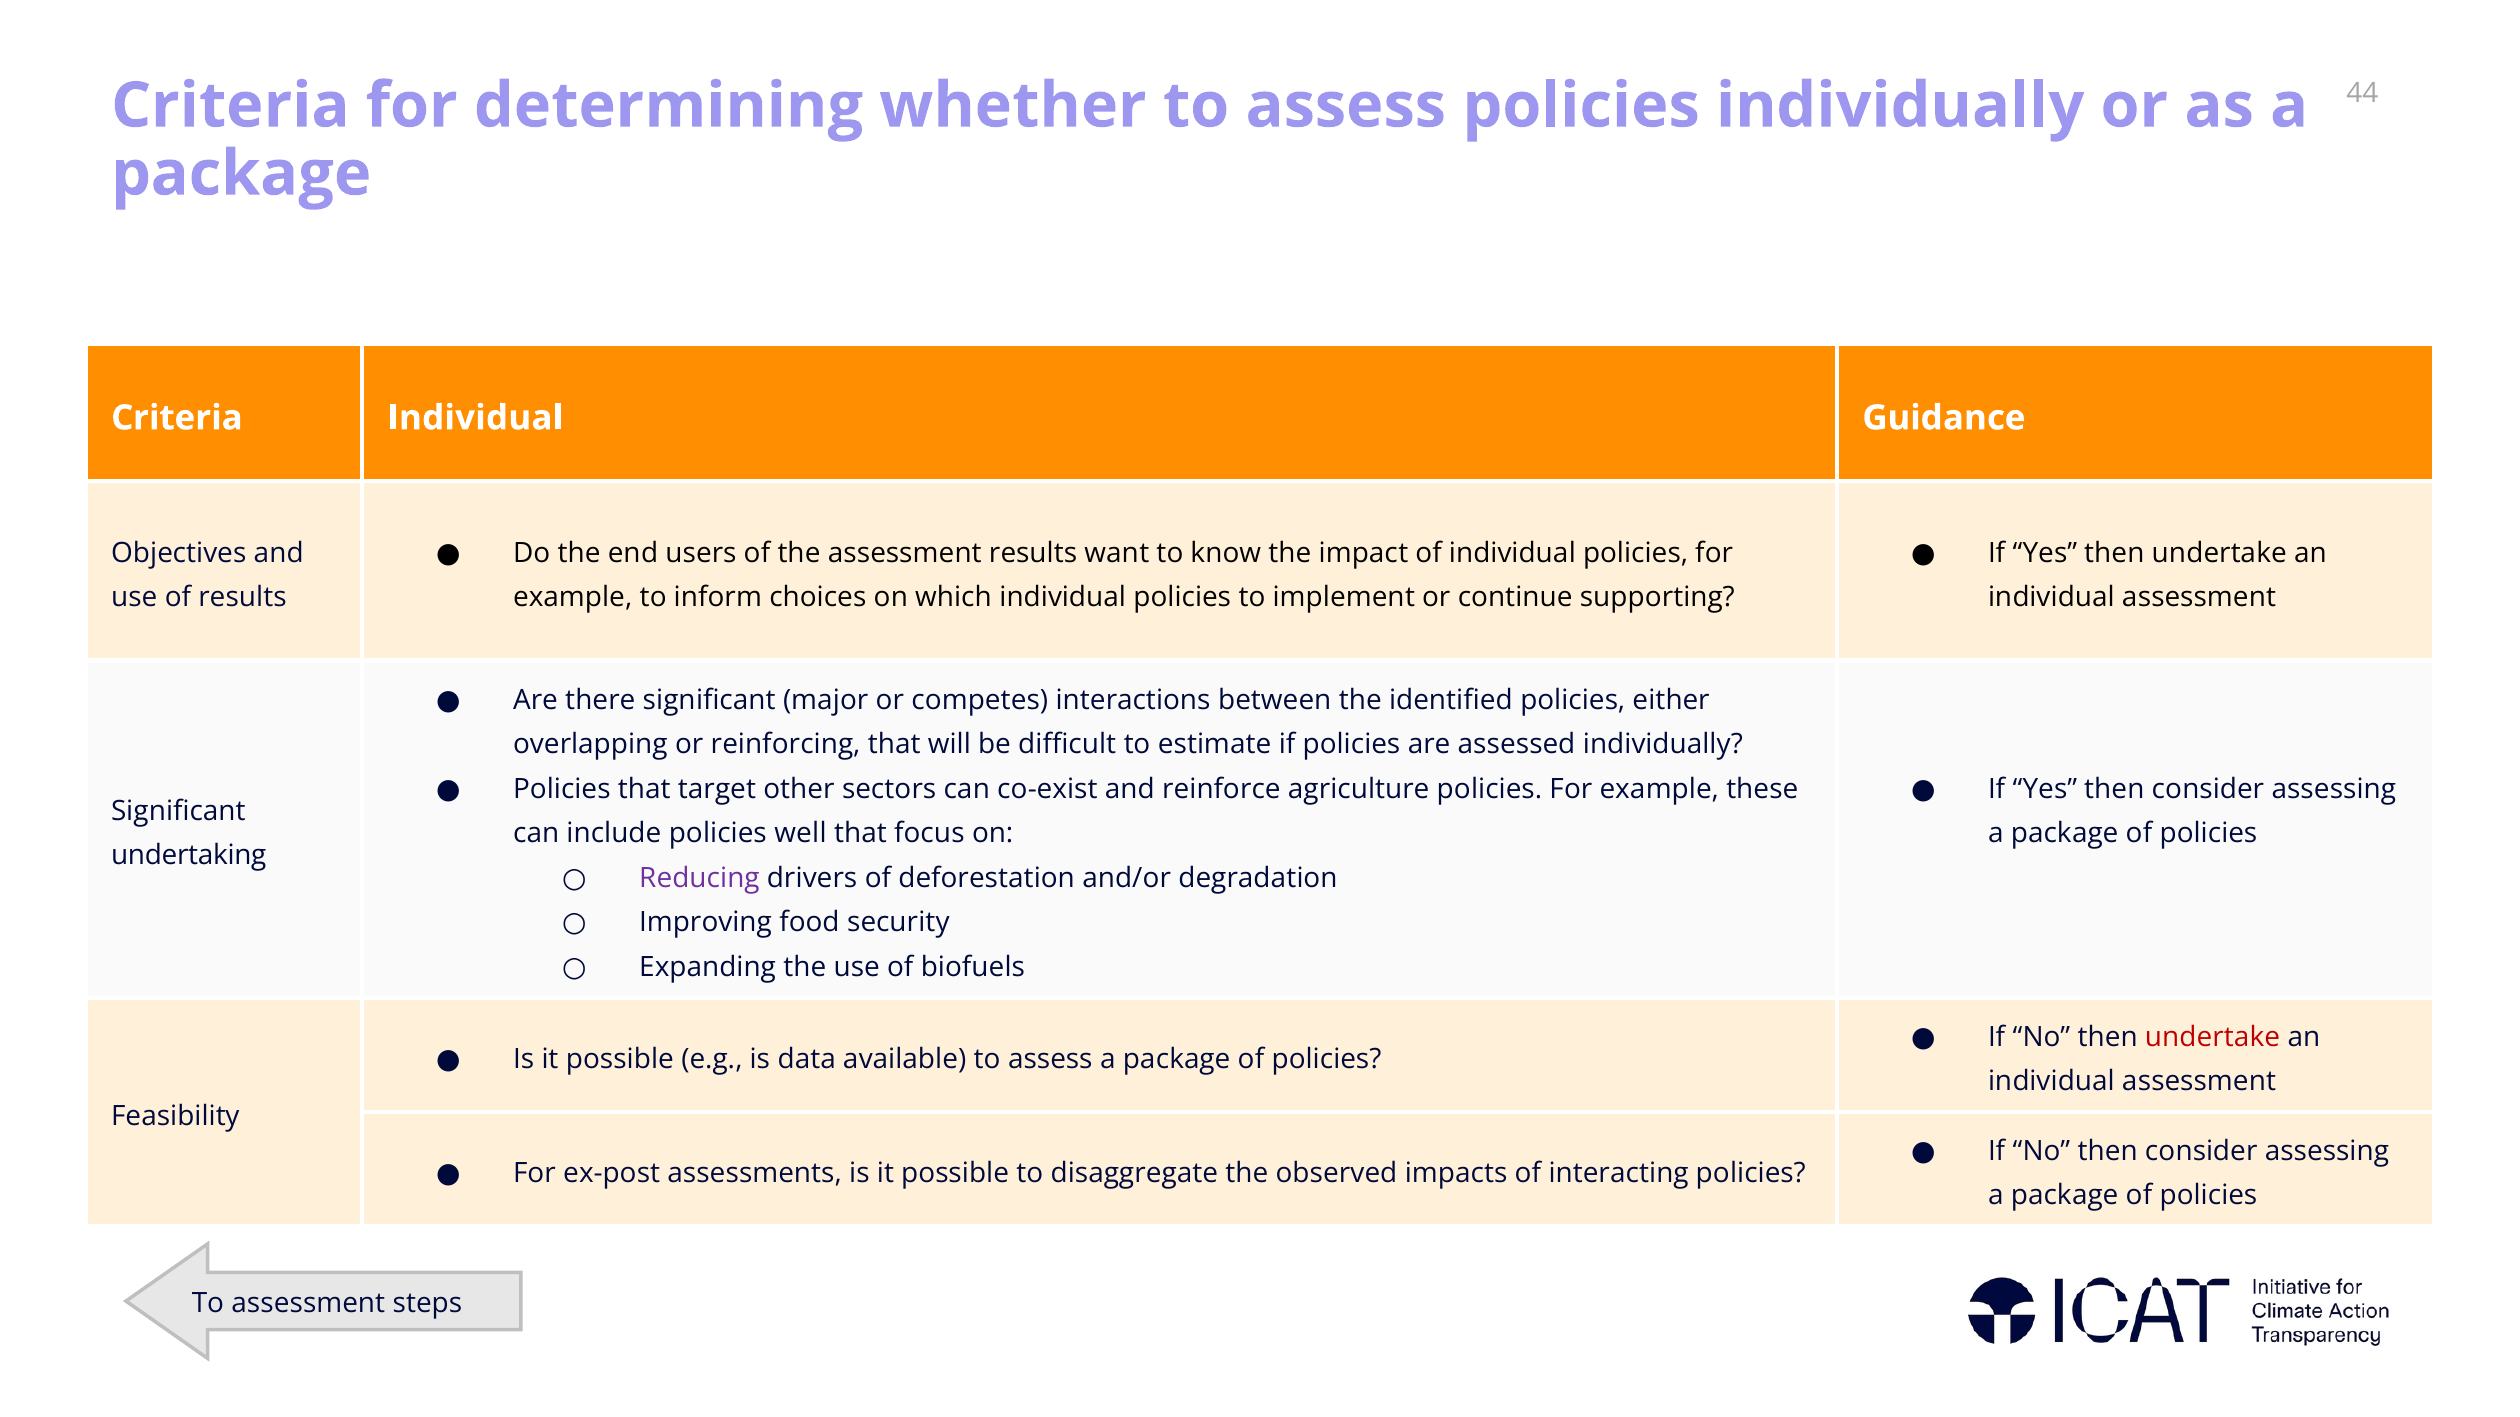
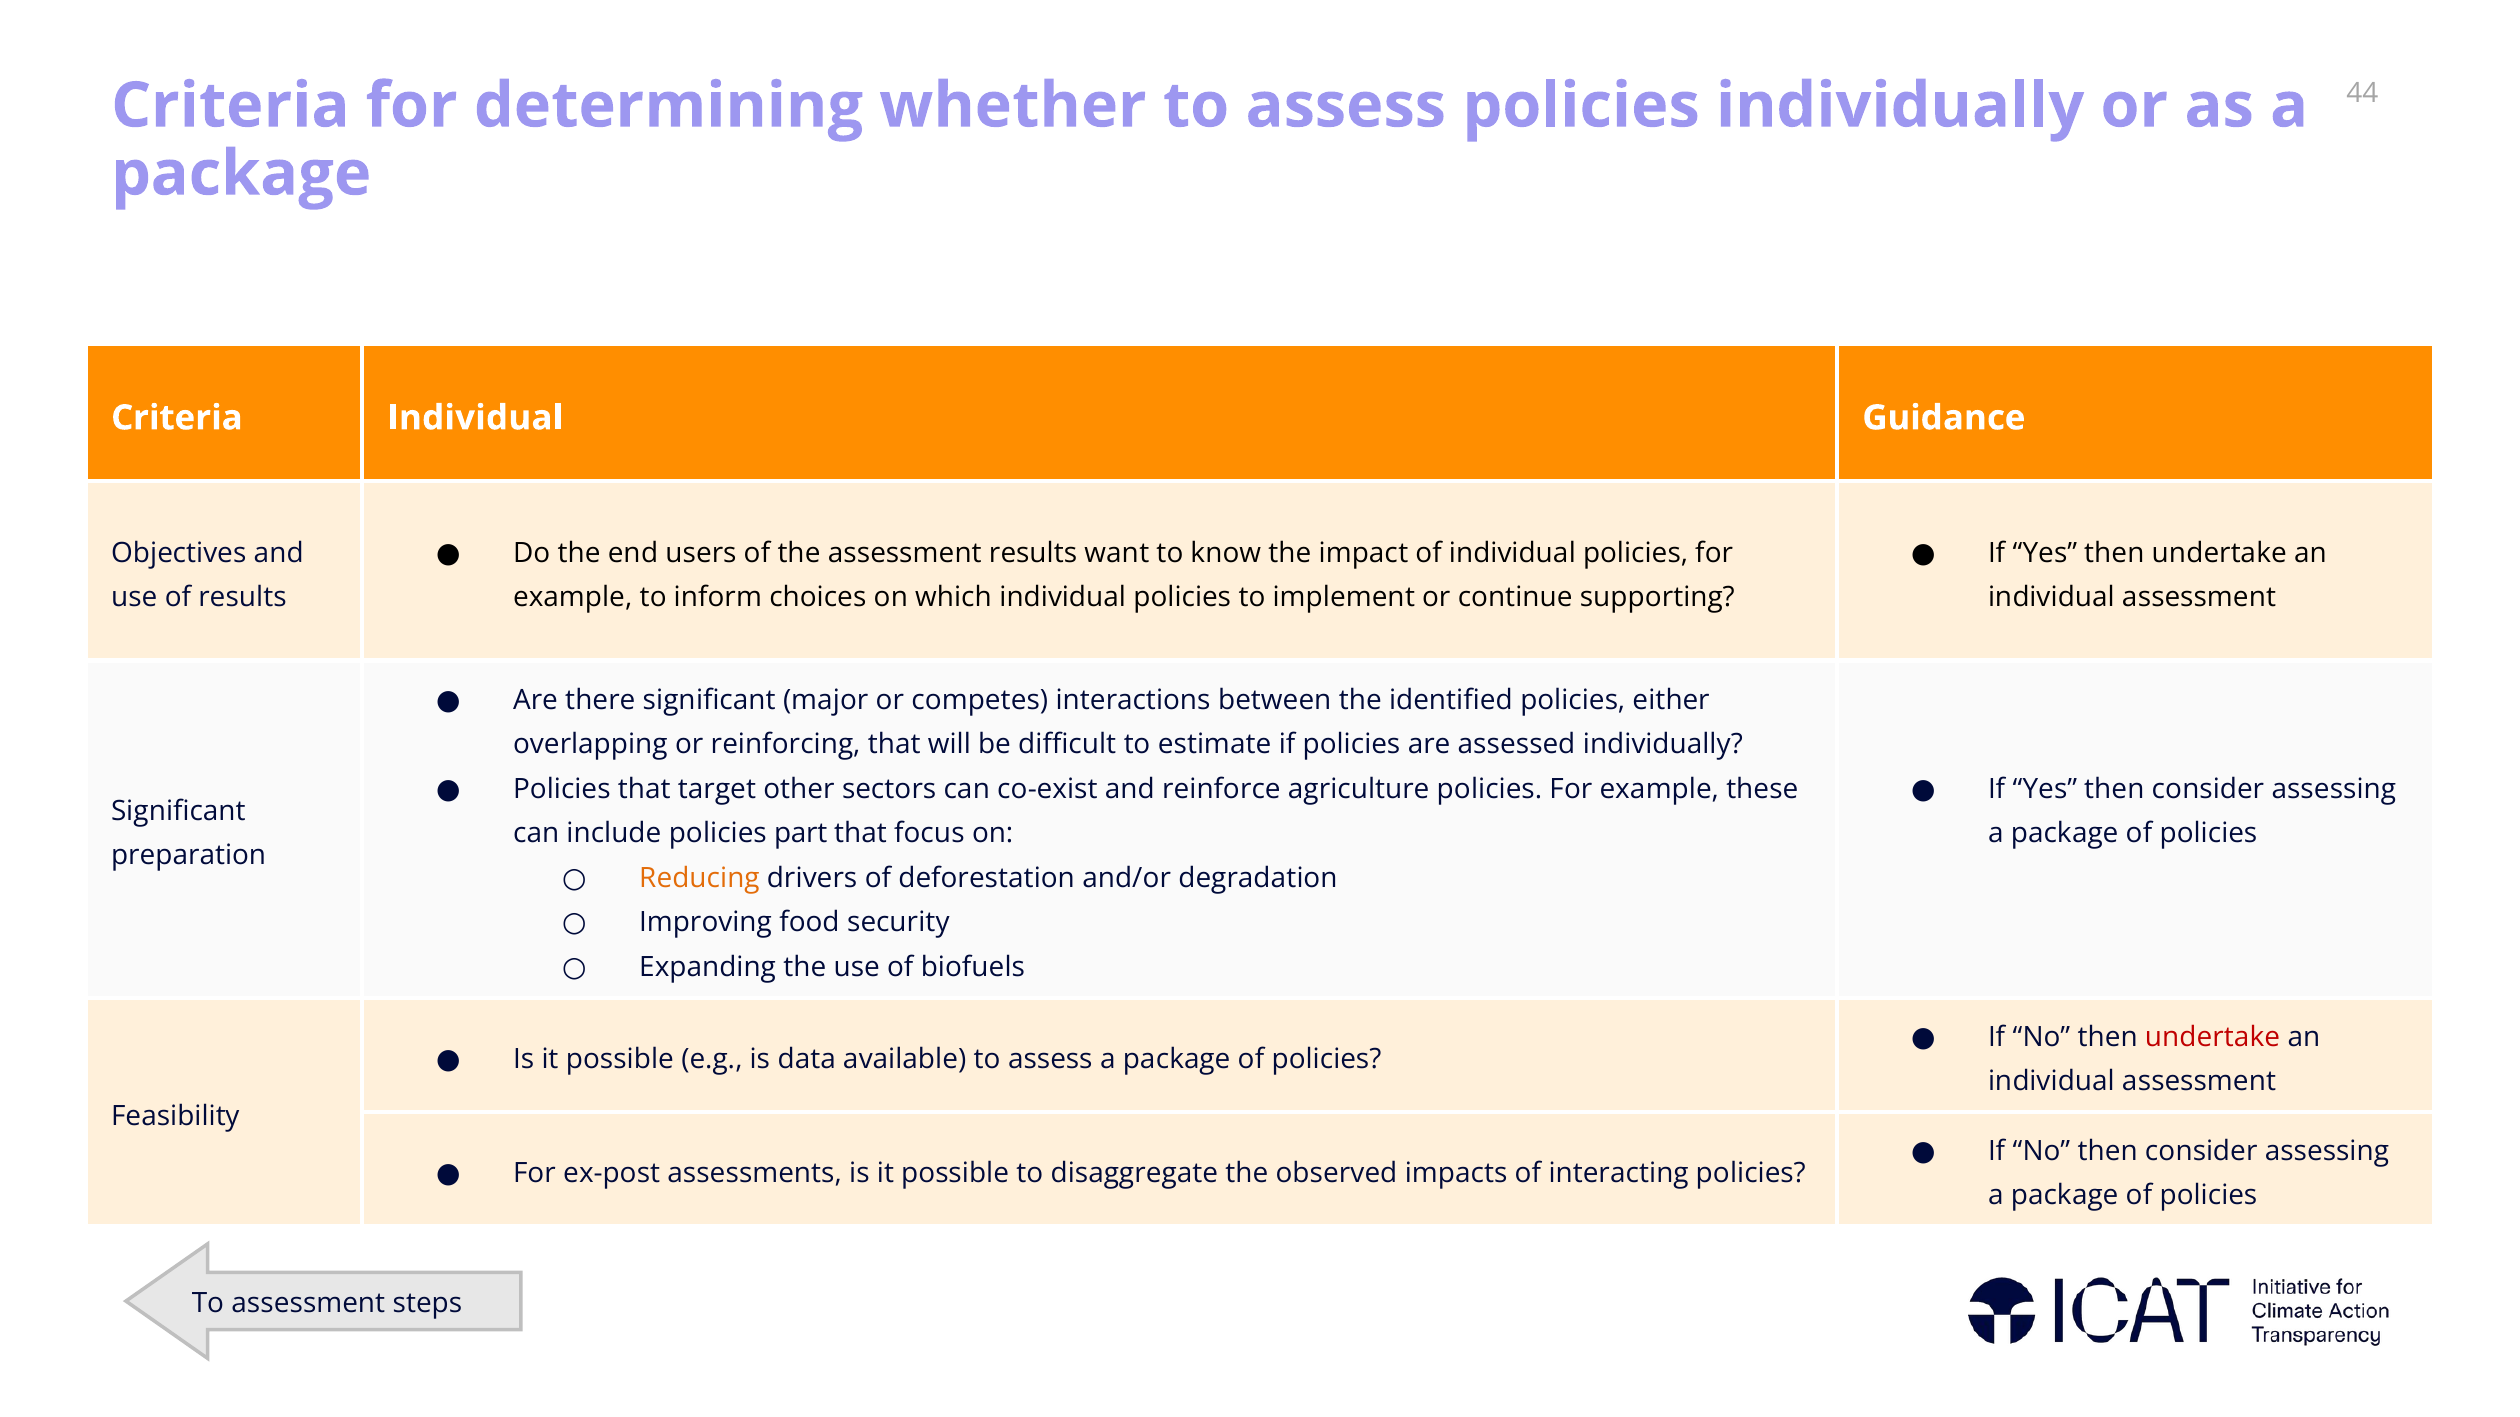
well: well -> part
undertaking: undertaking -> preparation
Reducing colour: purple -> orange
